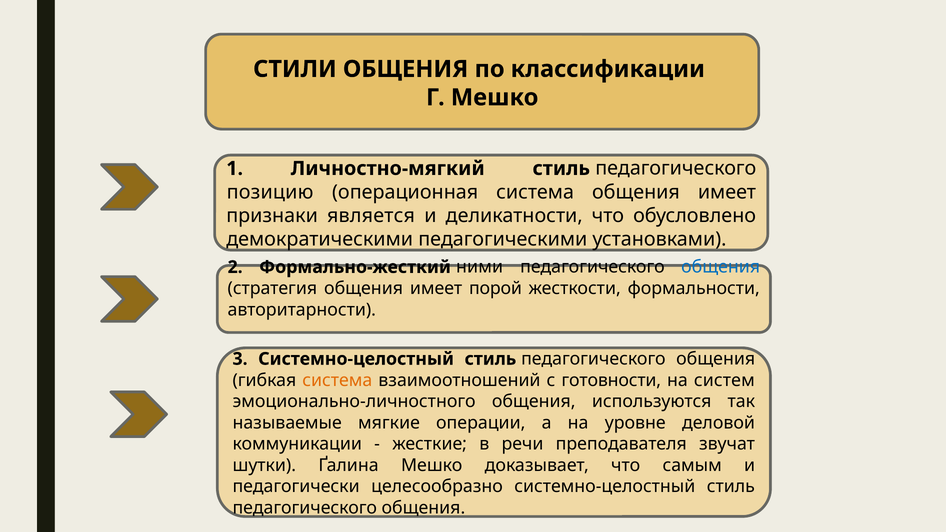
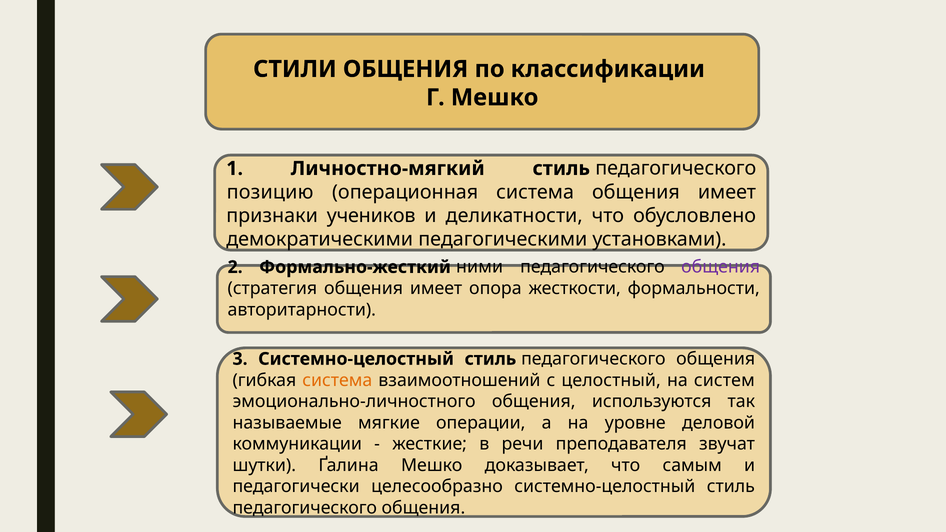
является: является -> учеников
общения at (721, 267) colour: blue -> purple
порой: порой -> опора
готовности: готовности -> целостный
